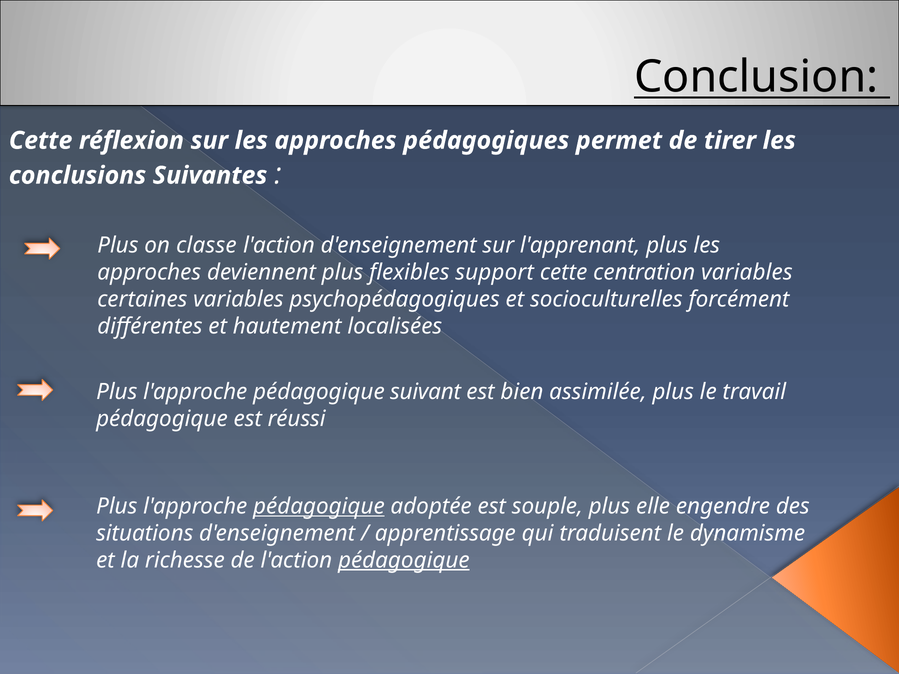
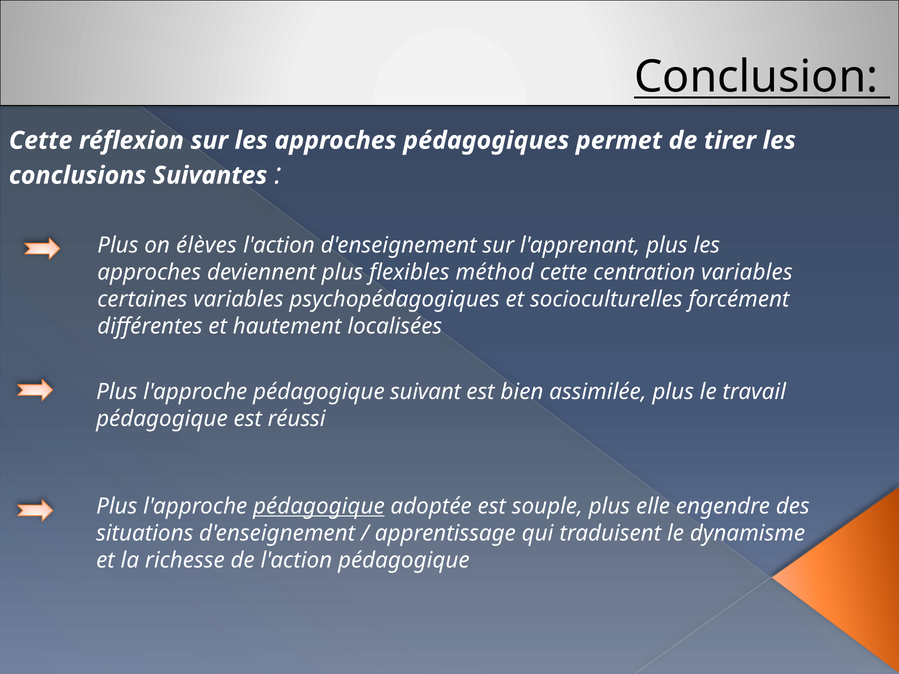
classe: classe -> élèves
support: support -> méthod
pédagogique at (404, 560) underline: present -> none
